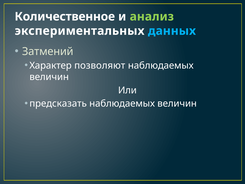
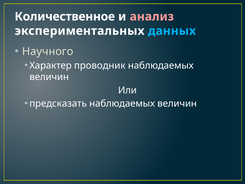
анализ colour: light green -> pink
Затмений: Затмений -> Научного
позволяют: позволяют -> проводник
